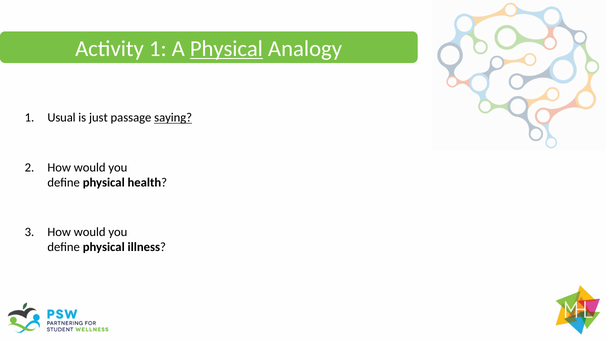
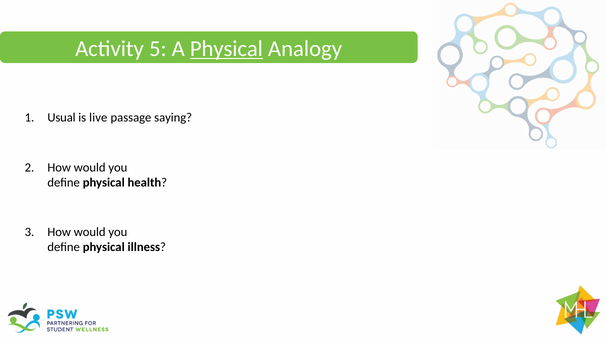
Activity 1: 1 -> 5
just: just -> live
saying underline: present -> none
